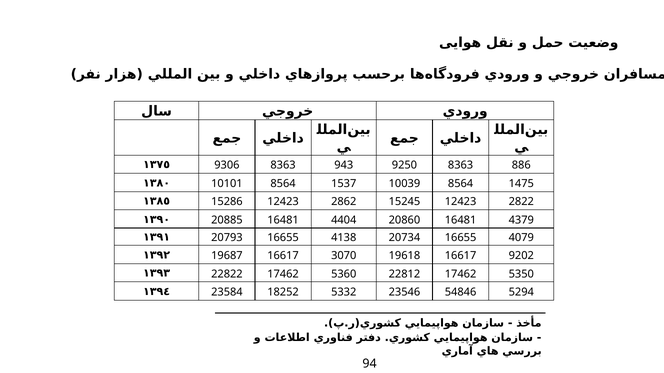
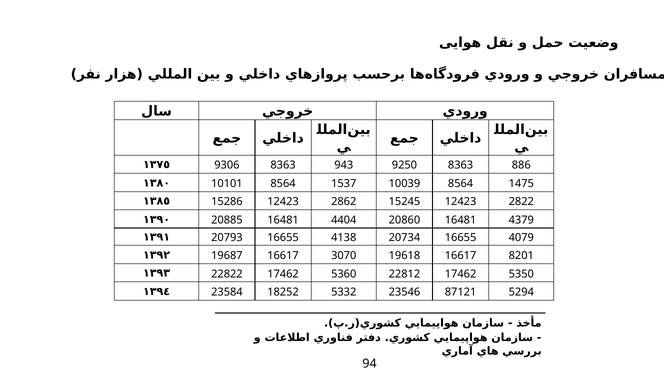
9202: 9202 -> 8201
54846: 54846 -> 87121
